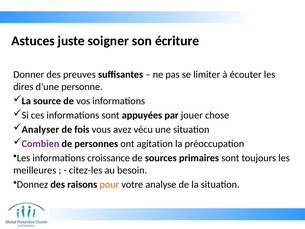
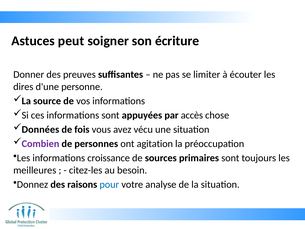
juste: juste -> peut
jouer: jouer -> accès
Analyser: Analyser -> Données
pour colour: orange -> blue
